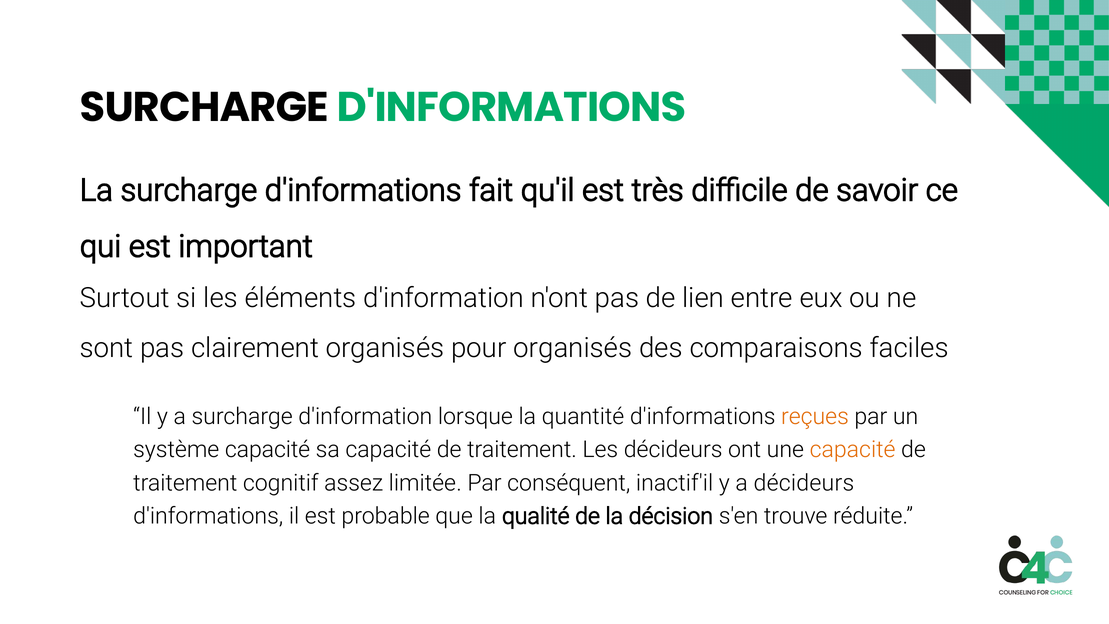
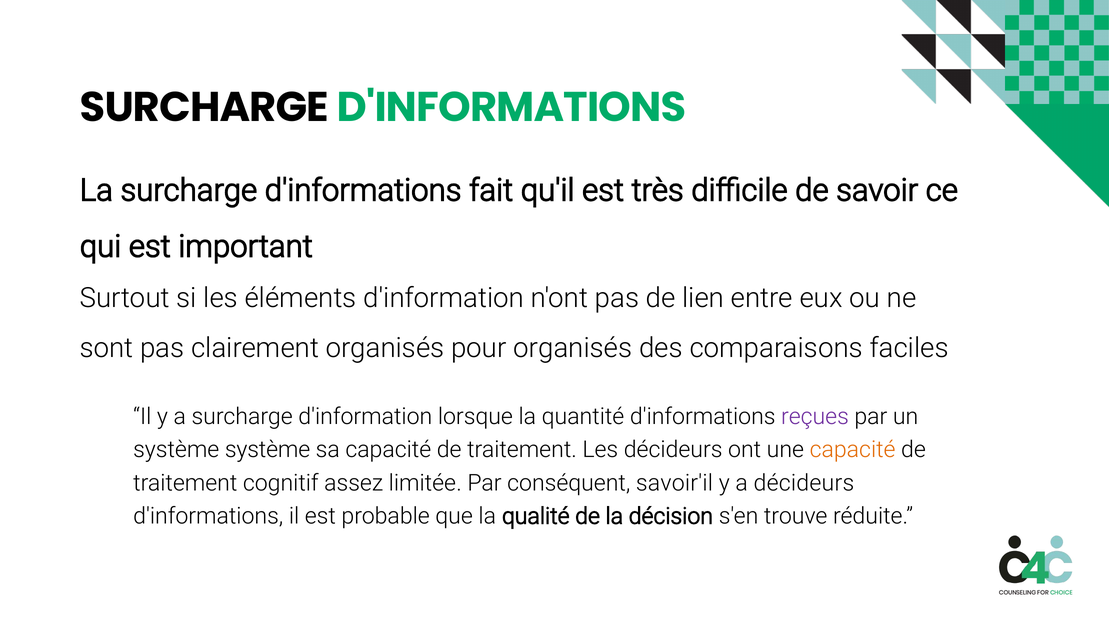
reçues colour: orange -> purple
système capacité: capacité -> système
inactif'il: inactif'il -> savoir'il
